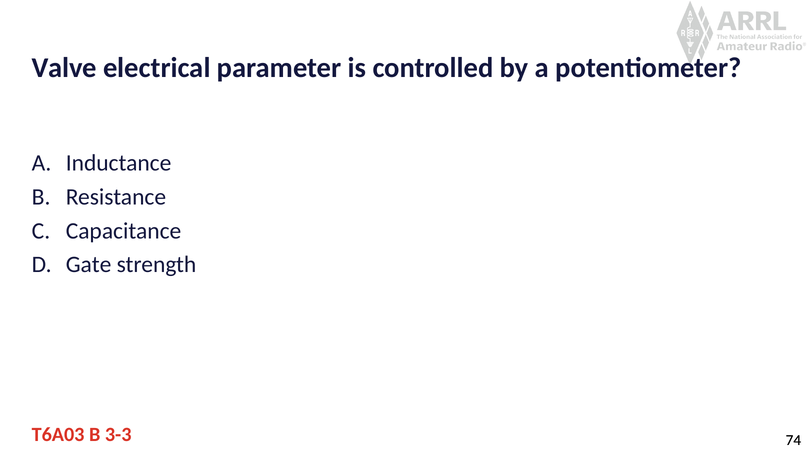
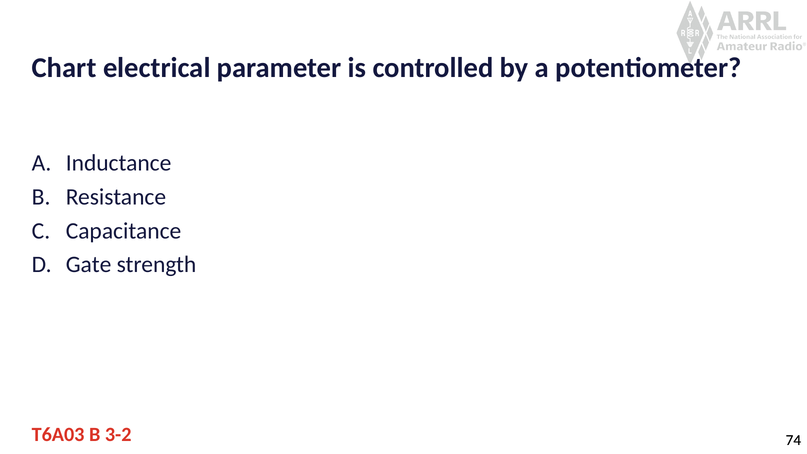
Valve: Valve -> Chart
3-3: 3-3 -> 3-2
